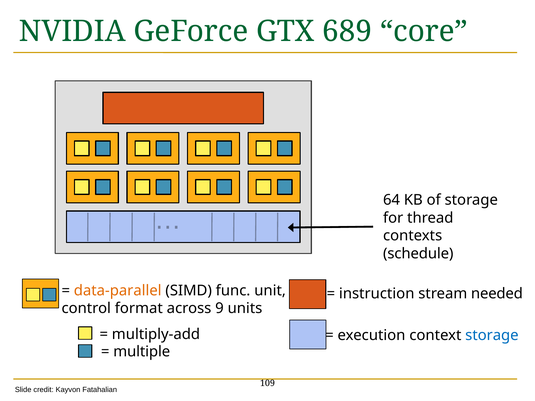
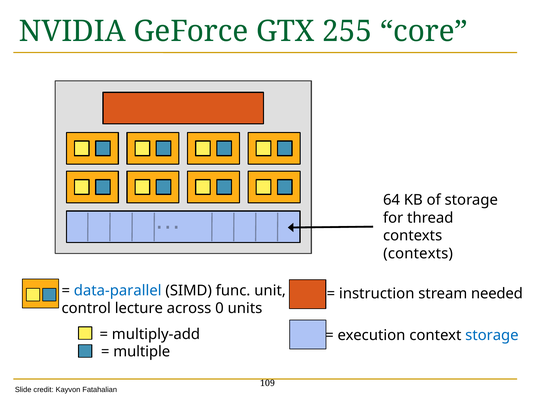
689: 689 -> 255
schedule at (418, 254): schedule -> contexts
data-parallel colour: orange -> blue
format: format -> lecture
9: 9 -> 0
